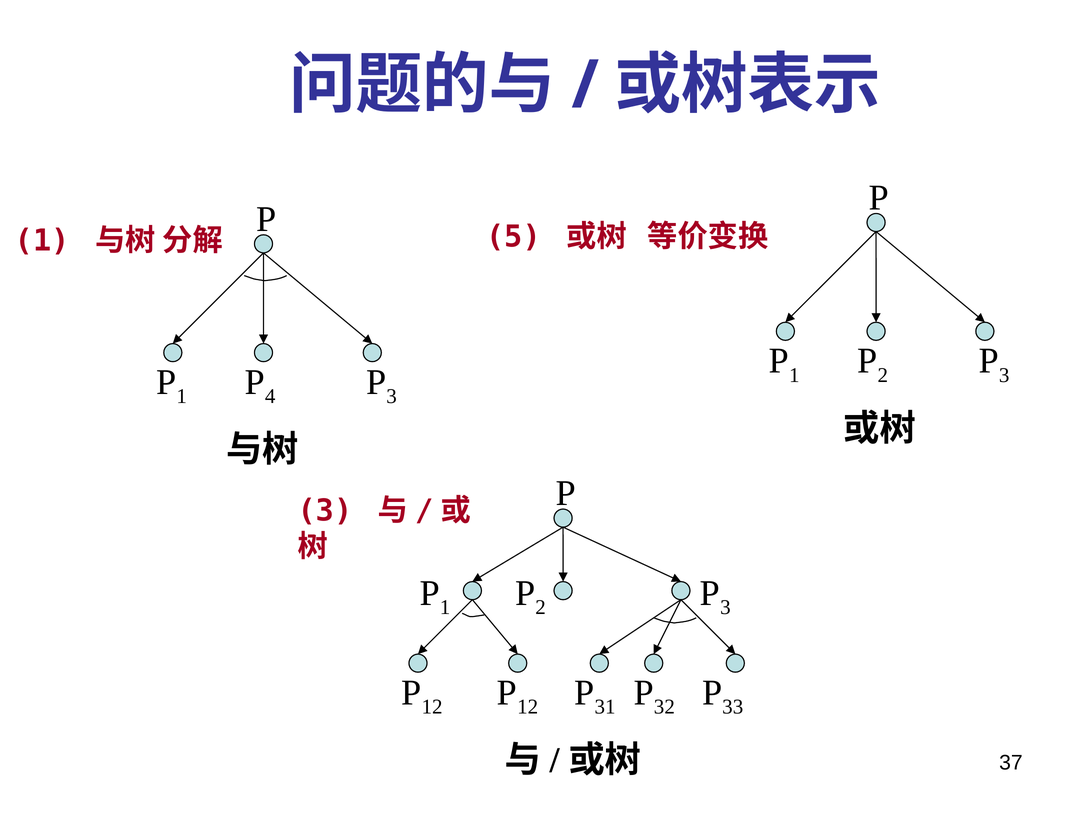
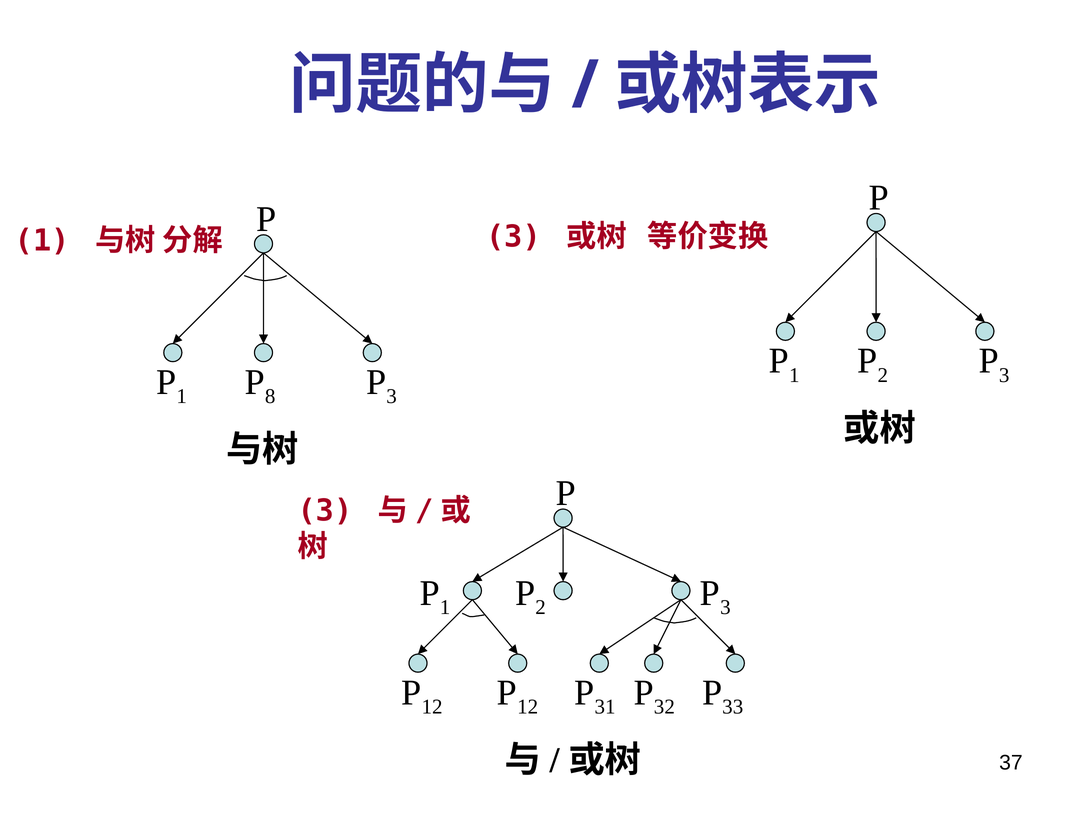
5 at (513, 237): 5 -> 3
4: 4 -> 8
